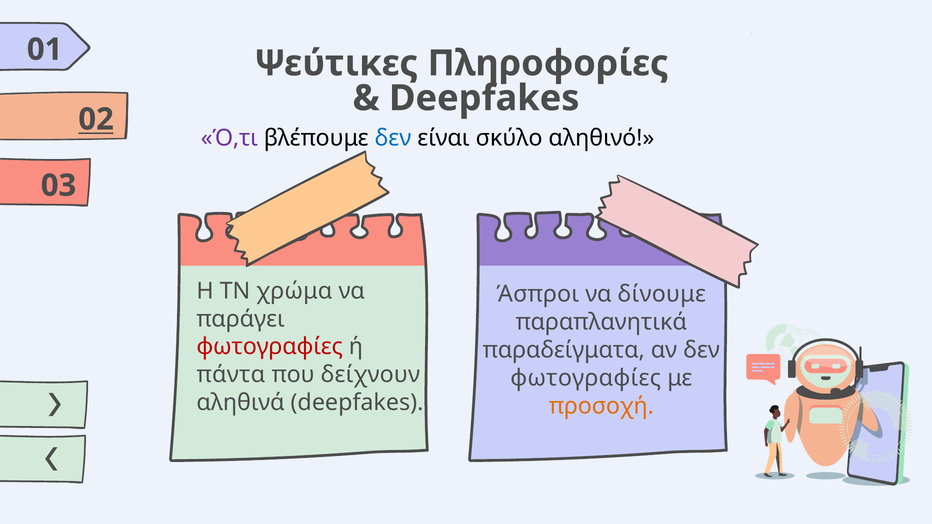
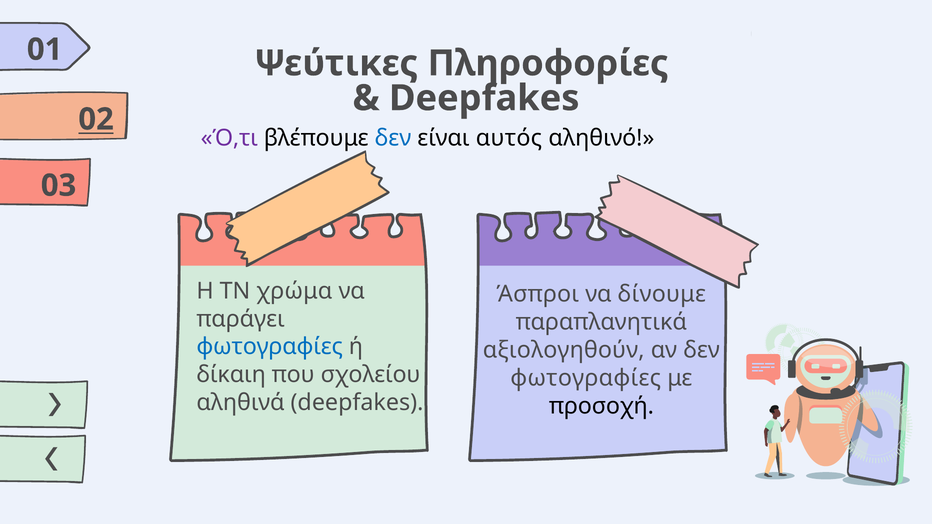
σκύλο: σκύλο -> αυτός
φωτογραφίες at (270, 347) colour: red -> blue
παραδείγματα: παραδείγματα -> αξιολογηθούν
πάντα: πάντα -> δίκαιη
δείχνουν: δείχνουν -> σχολείου
προσοχή colour: orange -> black
